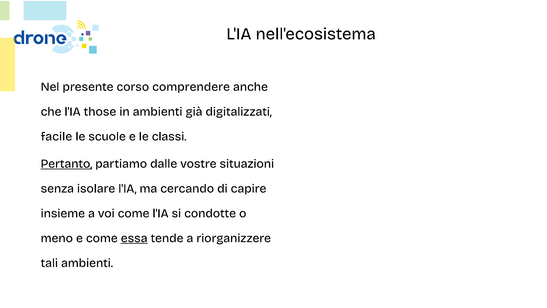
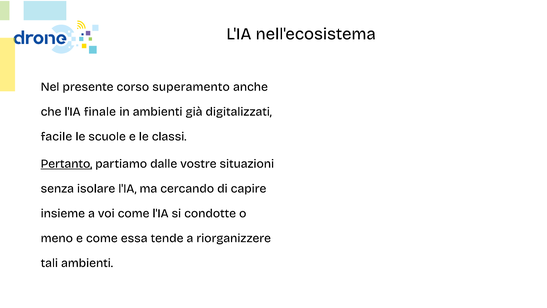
comprendere: comprendere -> superamento
those: those -> finale
essa underline: present -> none
